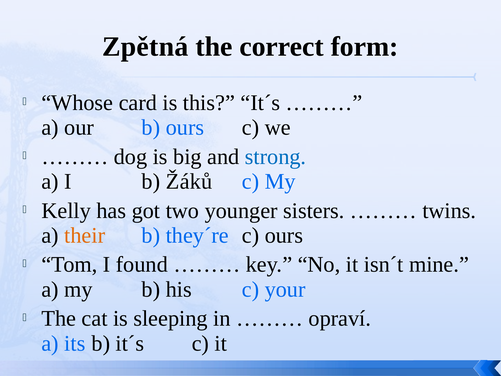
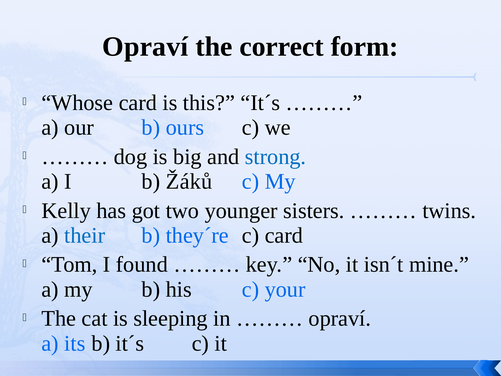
Zpětná at (145, 47): Zpětná -> Opraví
their colour: orange -> blue
c ours: ours -> card
